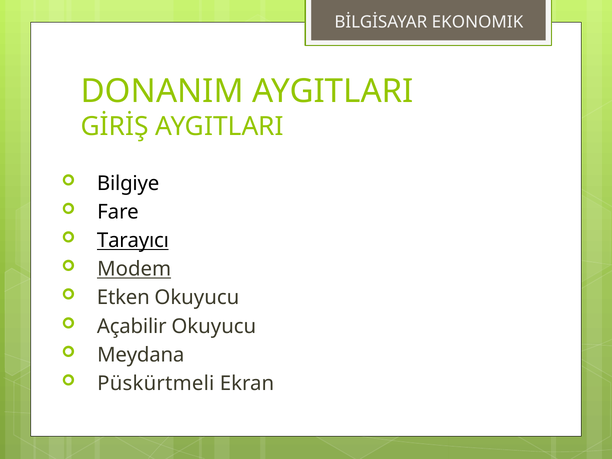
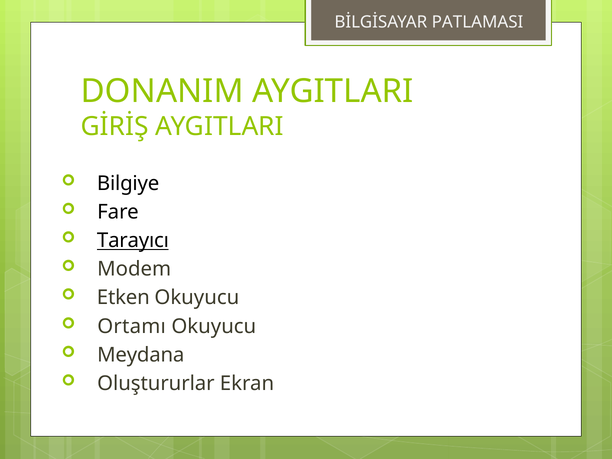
EKONOMIK: EKONOMIK -> PATLAMASI
Modem underline: present -> none
Açabilir: Açabilir -> Ortamı
Püskürtmeli: Püskürtmeli -> Oluştururlar
